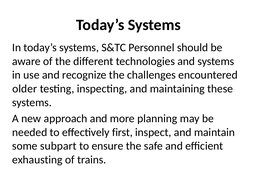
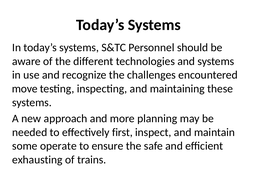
older: older -> move
subpart: subpart -> operate
